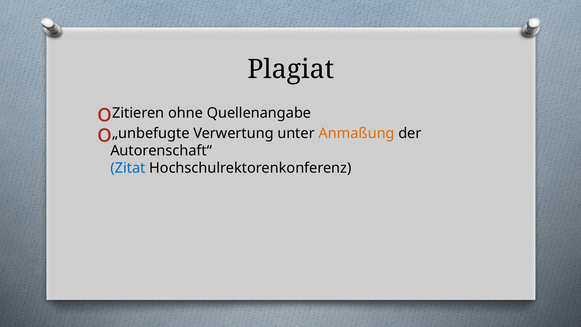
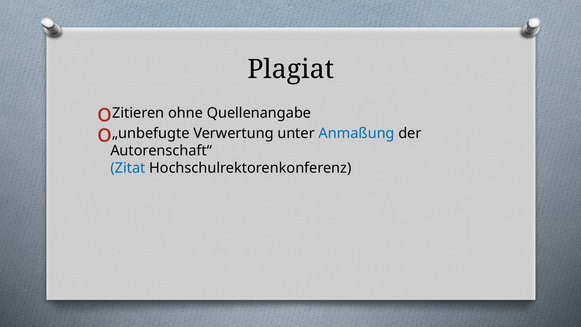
Anmaßung colour: orange -> blue
